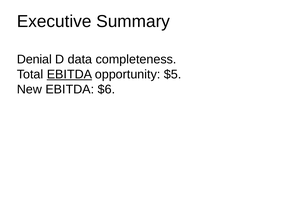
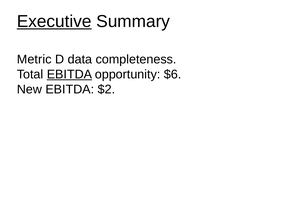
Executive underline: none -> present
Denial: Denial -> Metric
$5: $5 -> $6
$6: $6 -> $2
